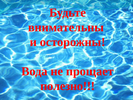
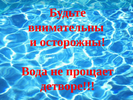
полезно: полезно -> детворе
